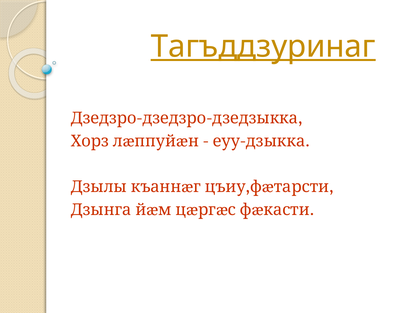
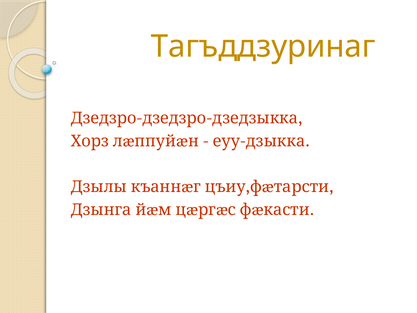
Тагъддзуринаг underline: present -> none
